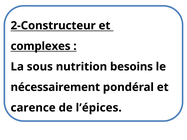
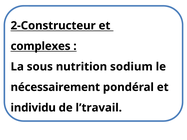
besoins: besoins -> sodium
carence: carence -> individu
l’épices: l’épices -> l’travail
